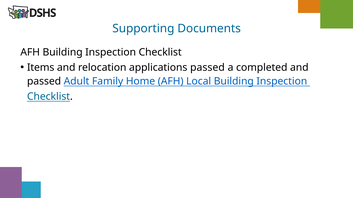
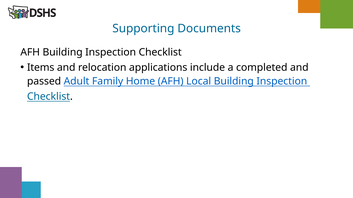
applications passed: passed -> include
